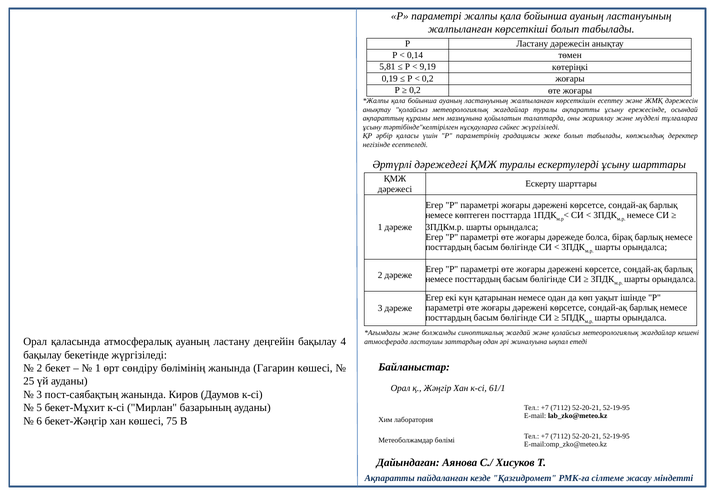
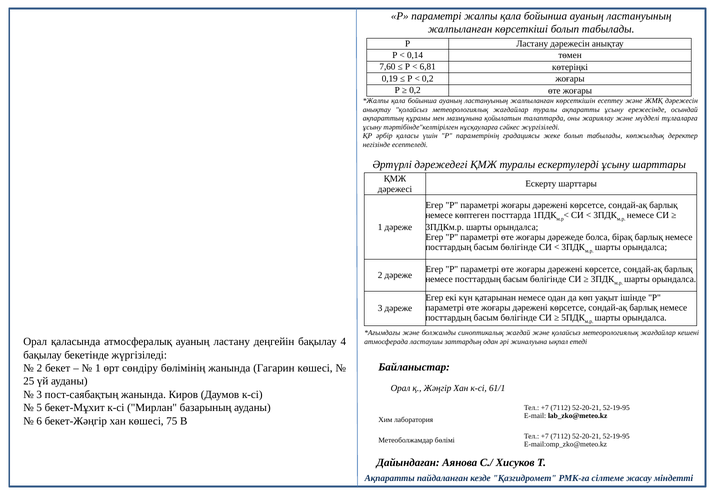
5,81: 5,81 -> 7,60
9,19: 9,19 -> 6,81
